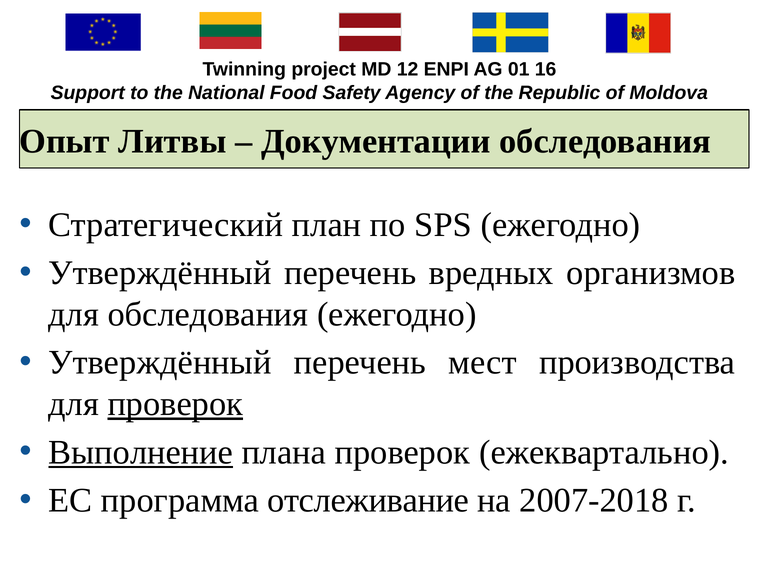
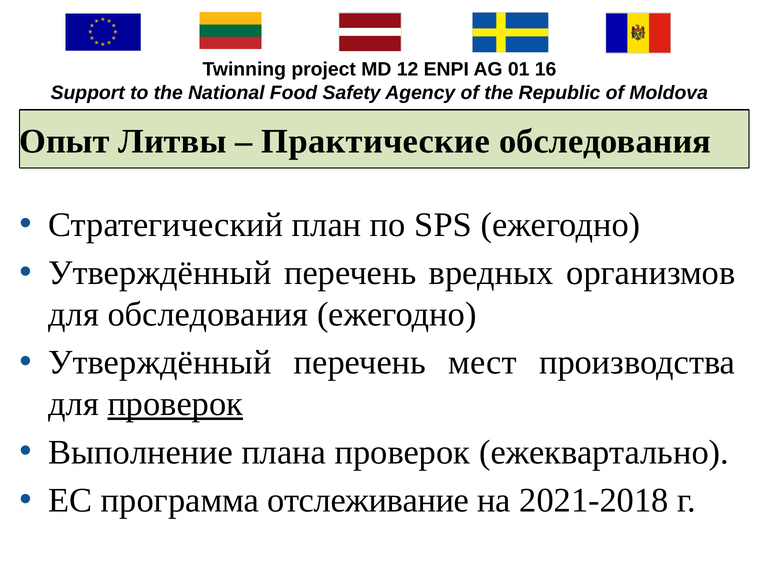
Документации: Документации -> Практические
Выполнение underline: present -> none
2007-2018: 2007-2018 -> 2021-2018
